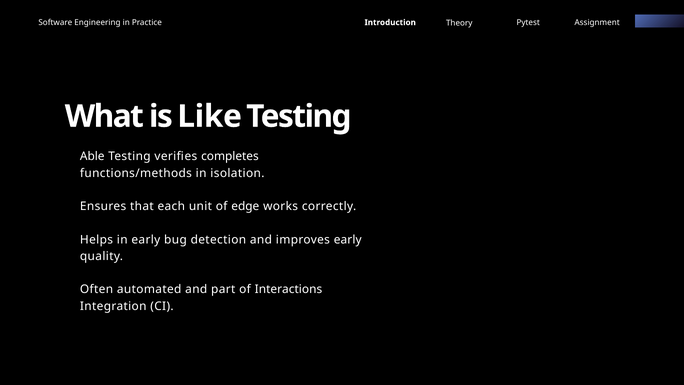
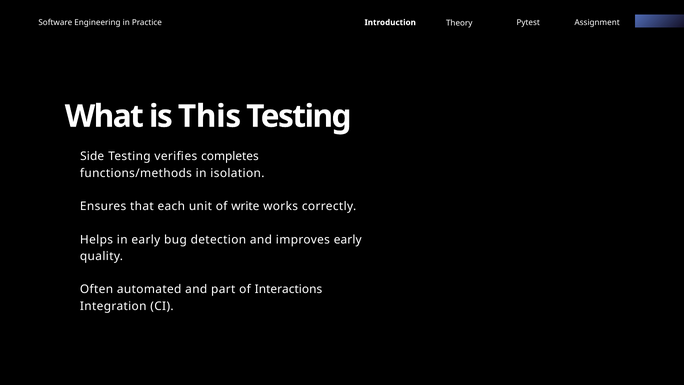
Like: Like -> This
Able: Able -> Side
edge: edge -> write
